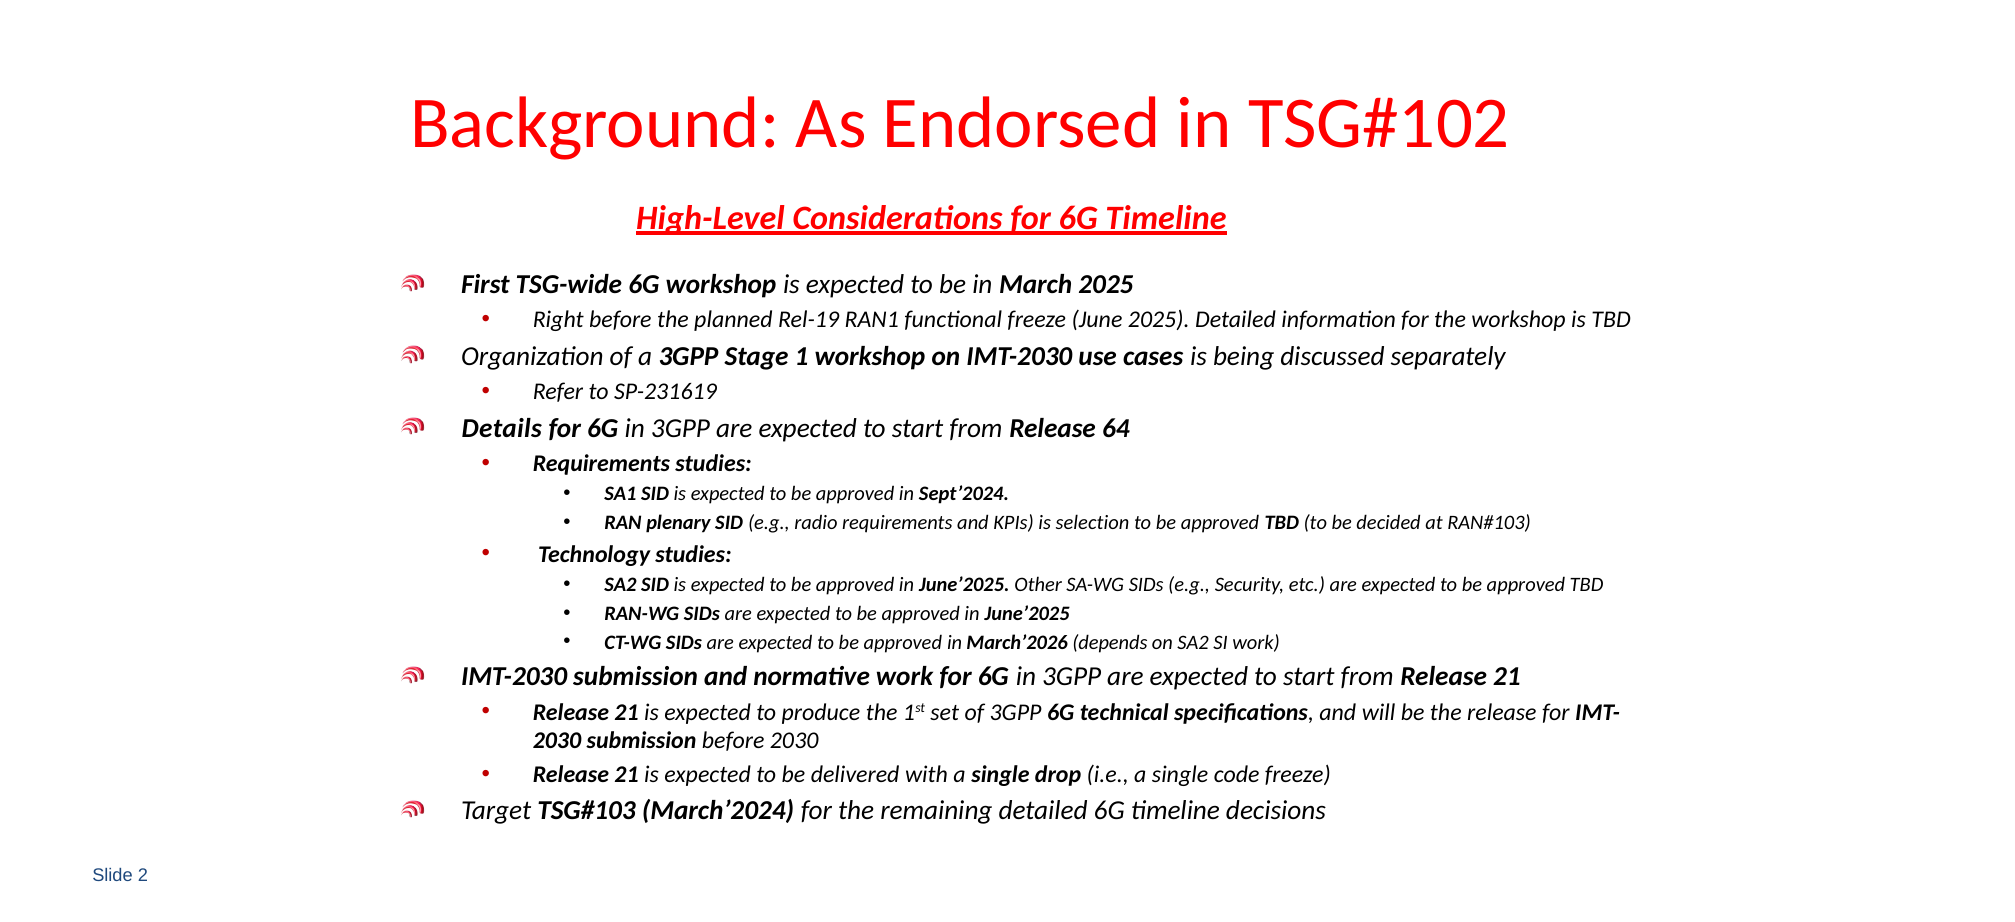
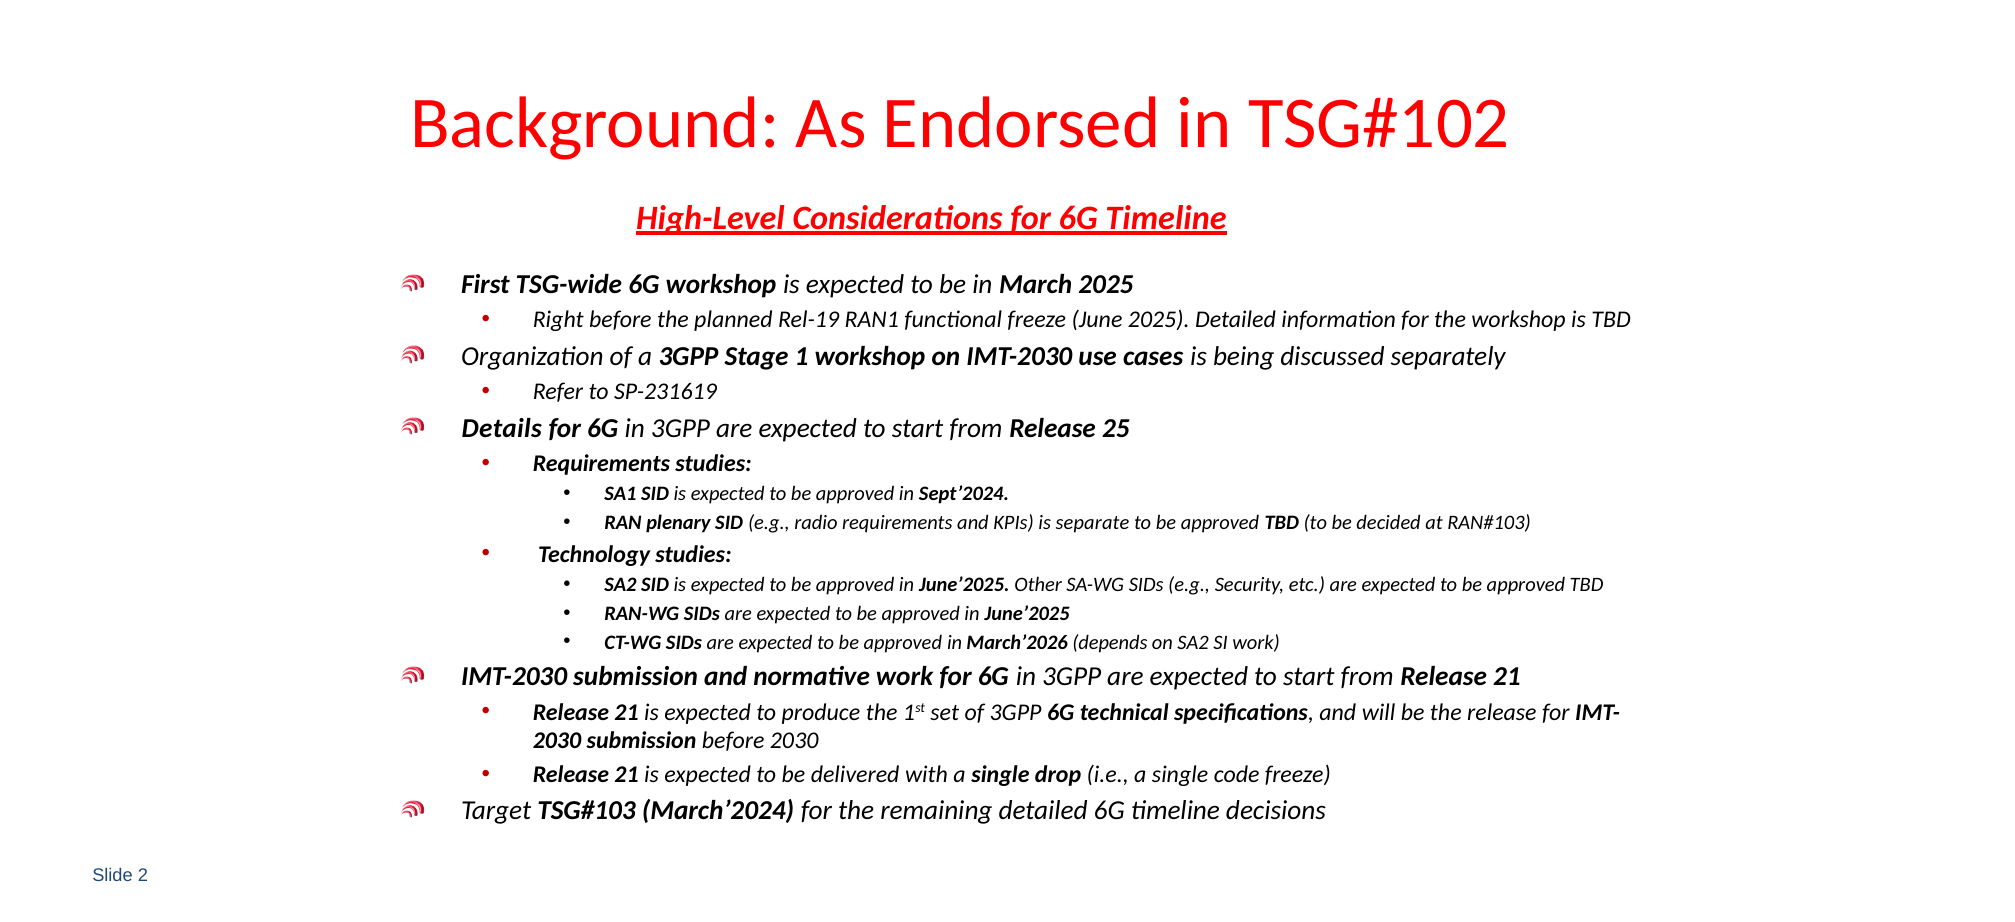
64: 64 -> 25
selection: selection -> separate
